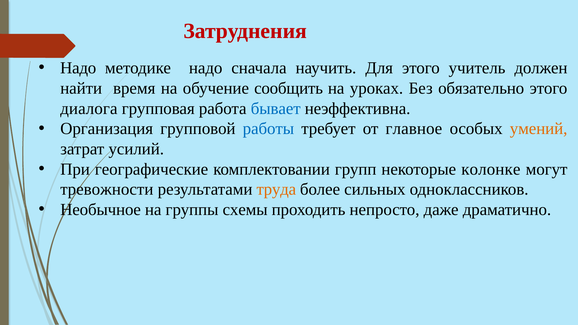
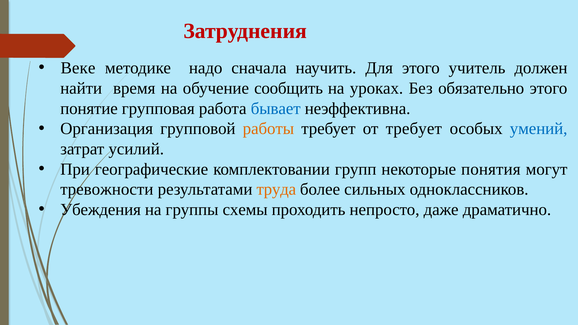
Надо at (78, 68): Надо -> Веке
диалога: диалога -> понятие
работы colour: blue -> orange
от главное: главное -> требует
умений colour: orange -> blue
колонке: колонке -> понятия
Необычное: Необычное -> Убеждения
